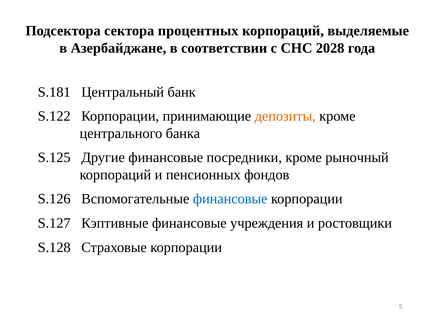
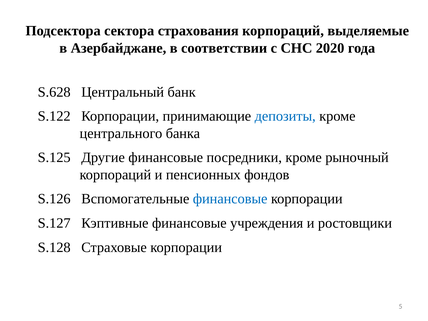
процентных: процентных -> страхования
2028: 2028 -> 2020
S.181: S.181 -> S.628
депозиты colour: orange -> blue
